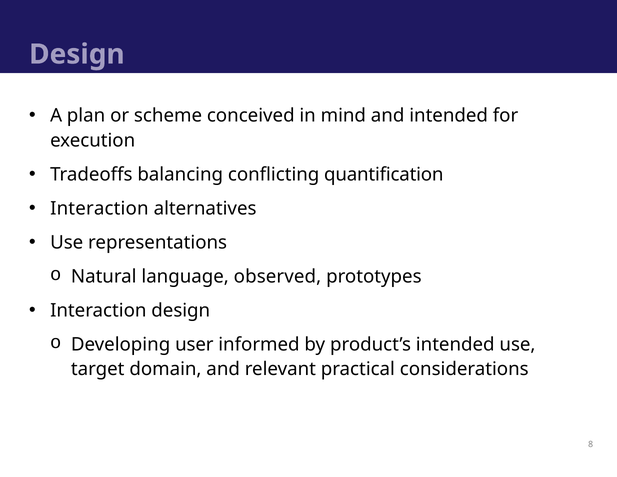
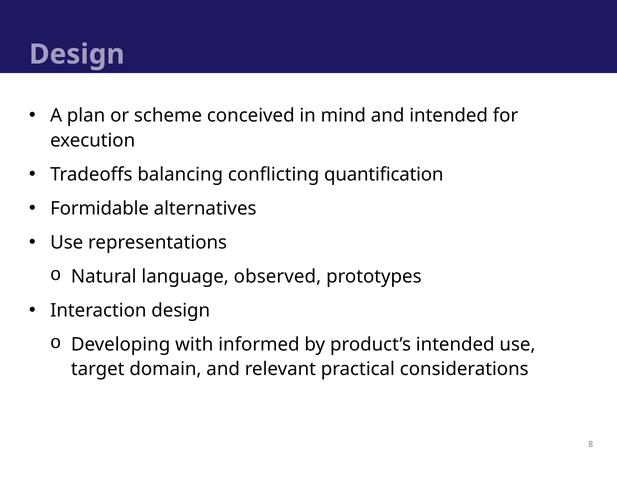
Interaction at (99, 208): Interaction -> Formidable
user: user -> with
